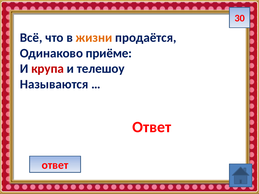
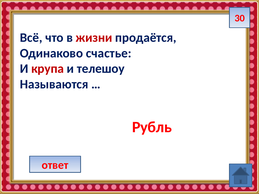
жизни colour: orange -> red
приёме: приёме -> счастье
Ответ at (152, 127): Ответ -> Рубль
